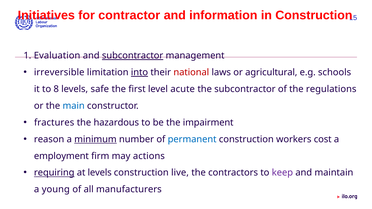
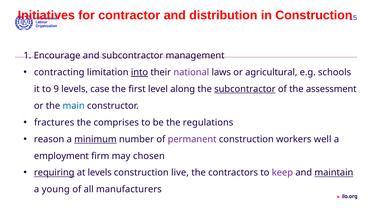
information: information -> distribution
Evaluation: Evaluation -> Encourage
subcontractor at (133, 56) underline: present -> none
irreversible: irreversible -> contracting
national colour: red -> purple
8: 8 -> 9
safe: safe -> case
acute: acute -> along
subcontractor at (245, 89) underline: none -> present
regulations: regulations -> assessment
hazardous: hazardous -> comprises
impairment: impairment -> regulations
permanent colour: blue -> purple
cost: cost -> well
actions: actions -> chosen
maintain underline: none -> present
